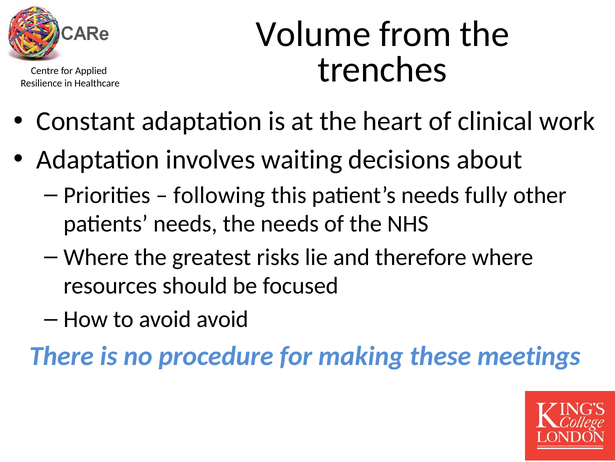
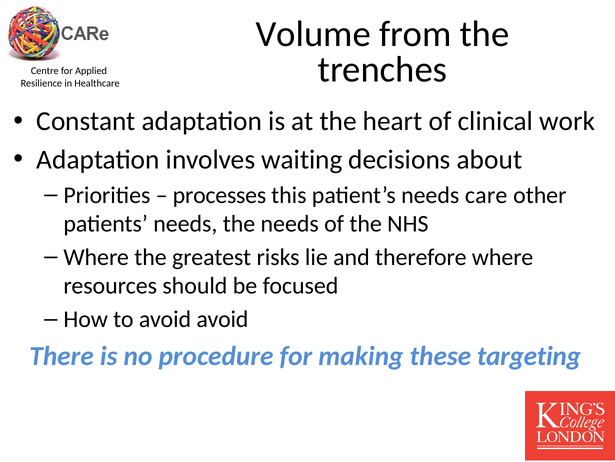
following: following -> processes
fully: fully -> care
meetings: meetings -> targeting
